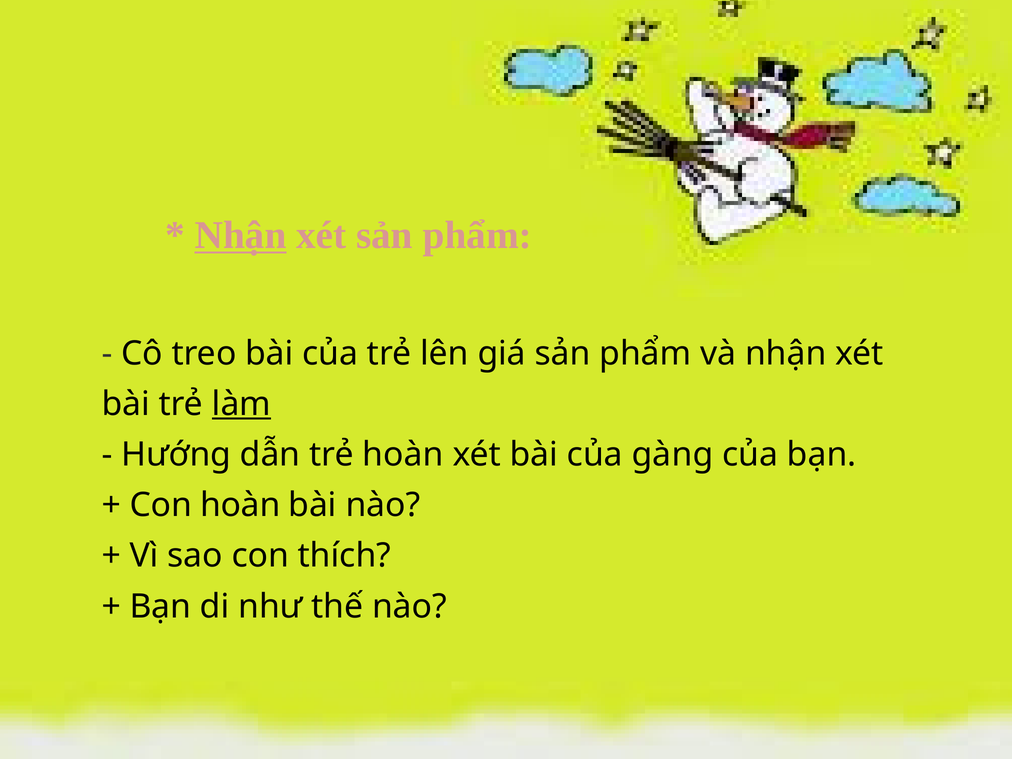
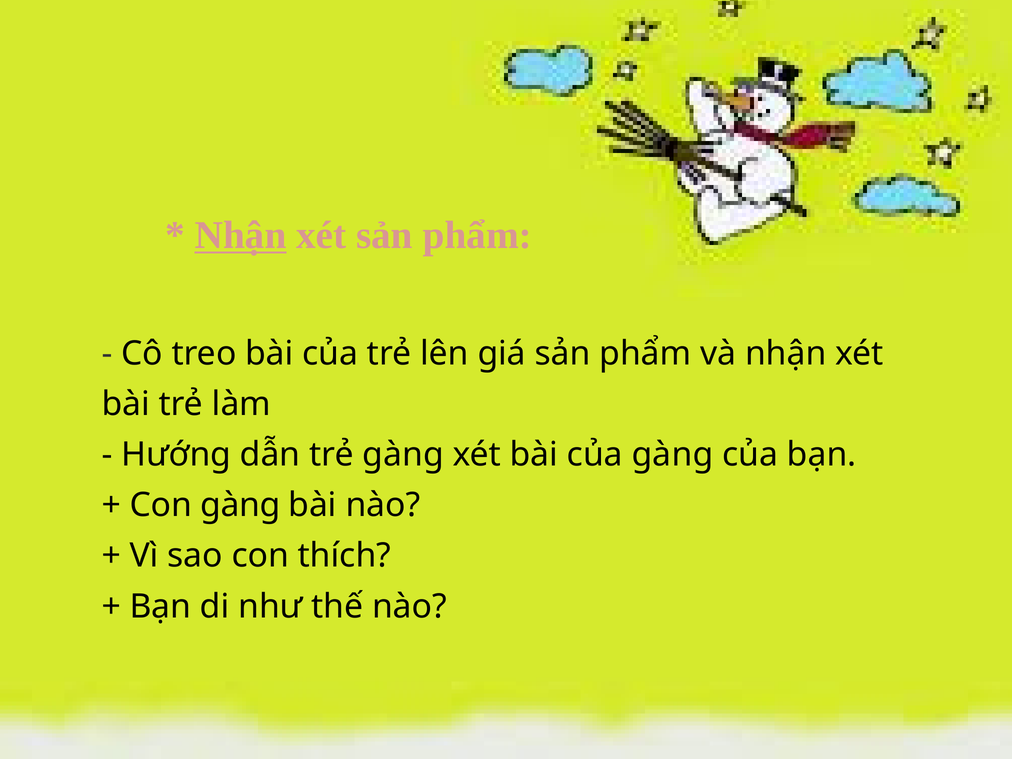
làm underline: present -> none
trẻ hoàn: hoàn -> gàng
Con hoàn: hoàn -> gàng
